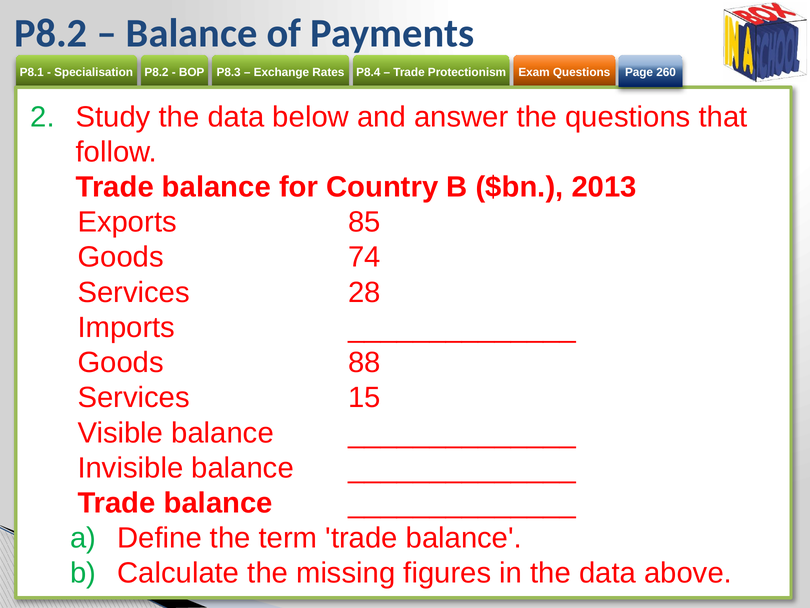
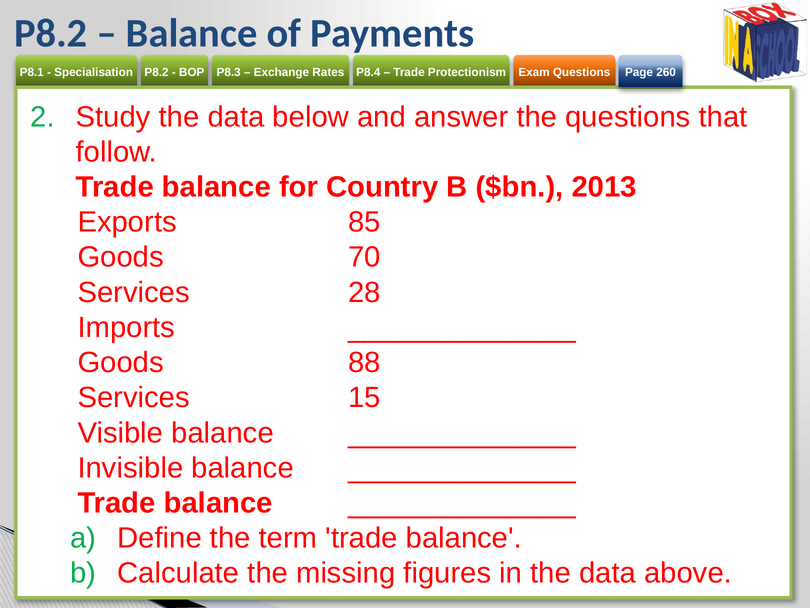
74: 74 -> 70
